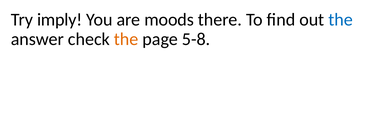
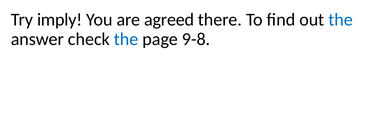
moods: moods -> agreed
the at (126, 39) colour: orange -> blue
5-8: 5-8 -> 9-8
